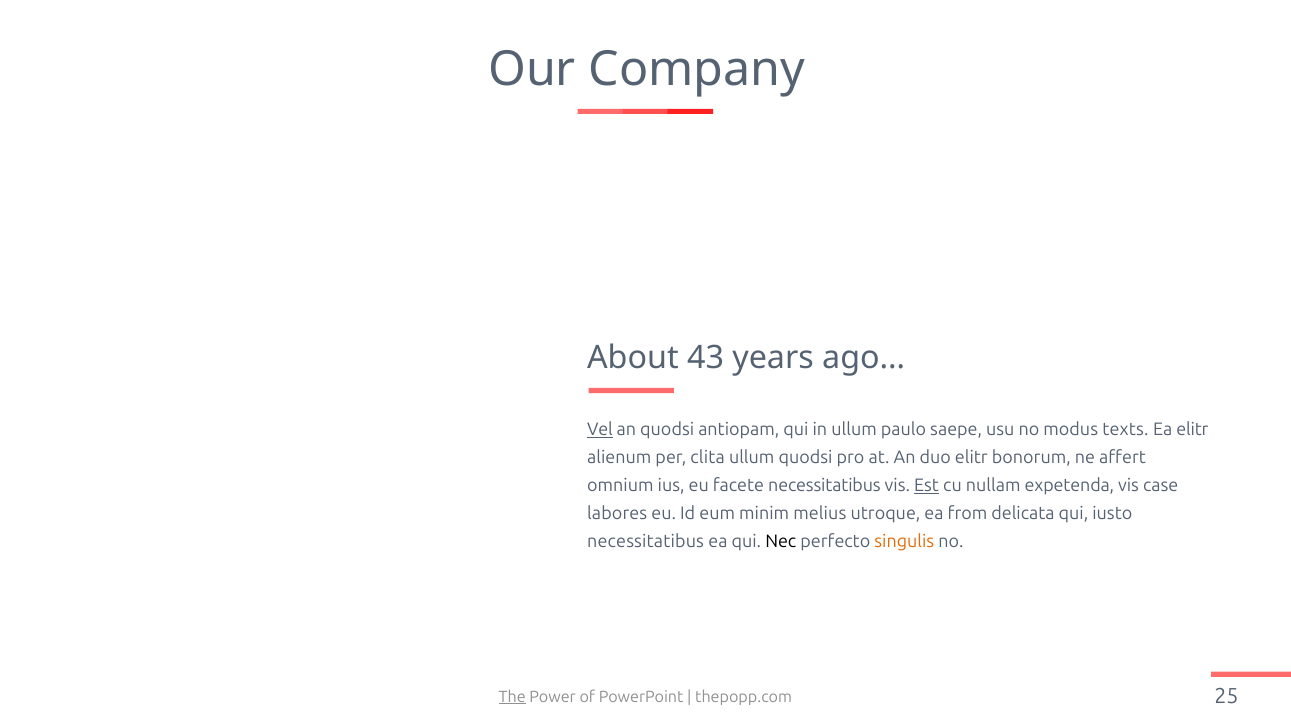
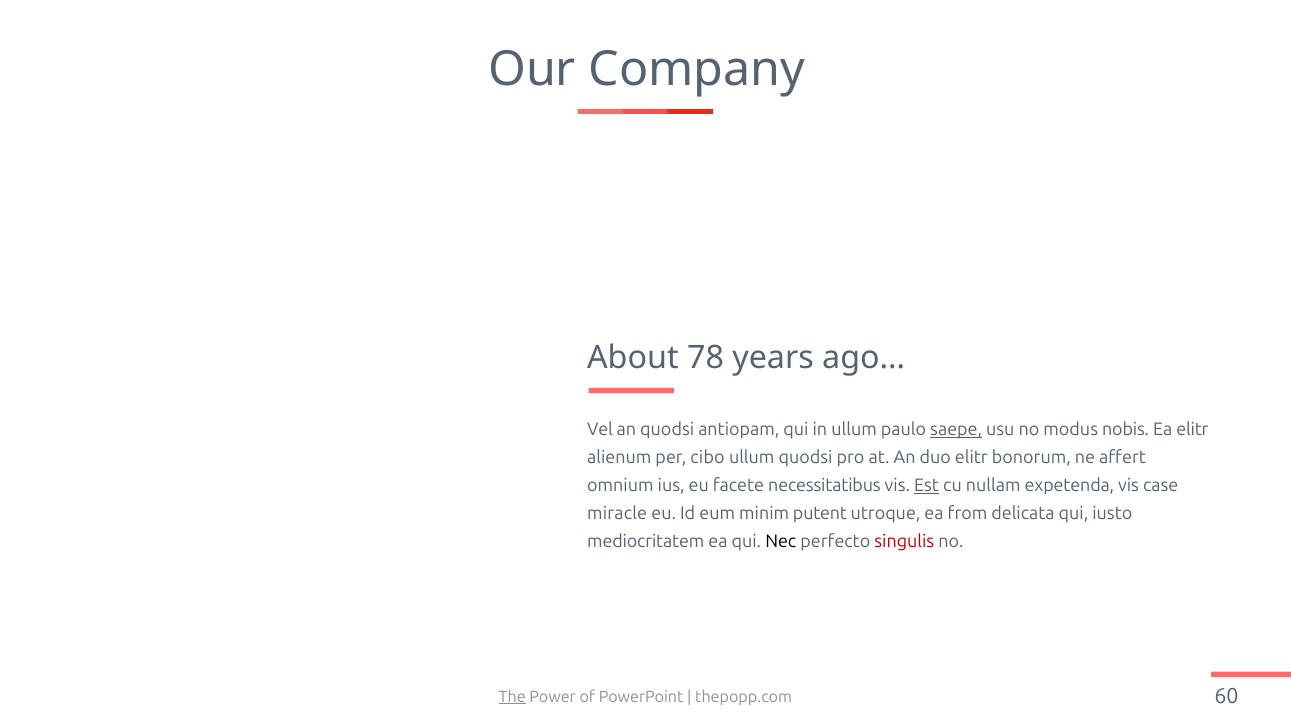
43: 43 -> 78
Vel underline: present -> none
saepe underline: none -> present
texts: texts -> nobis
clita: clita -> cibo
labores: labores -> miracle
melius: melius -> putent
necessitatibus at (646, 542): necessitatibus -> mediocritatem
singulis colour: orange -> red
25: 25 -> 60
